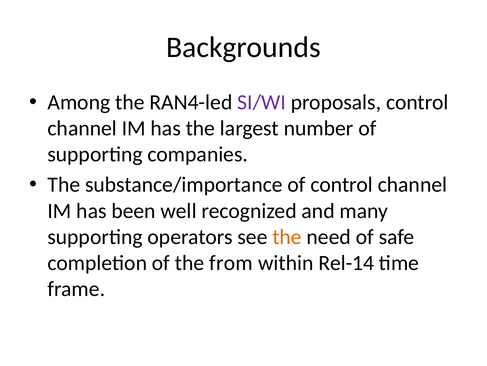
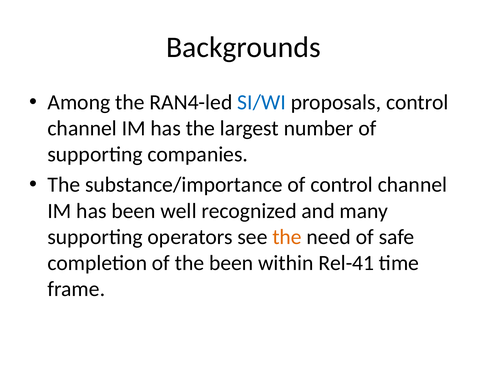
SI/WI colour: purple -> blue
the from: from -> been
Rel-14: Rel-14 -> Rel-41
